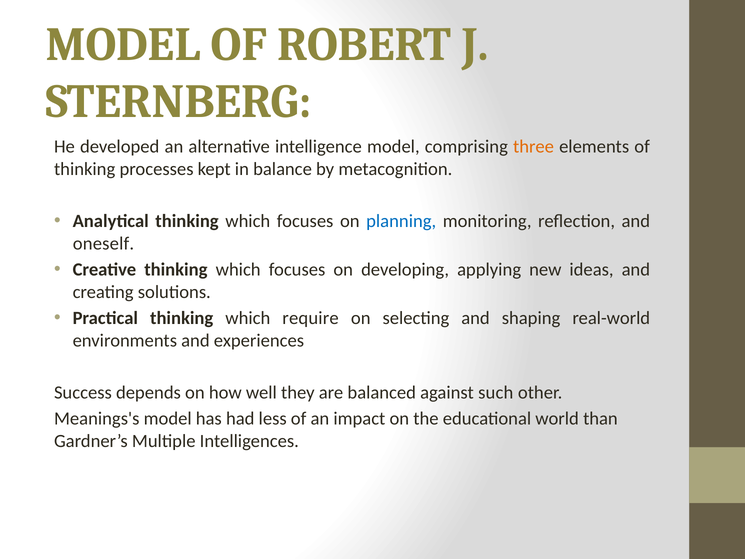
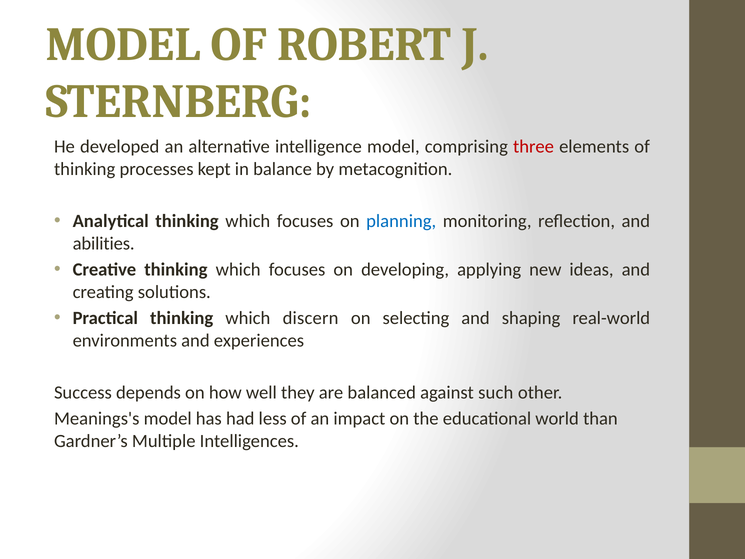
three colour: orange -> red
oneself: oneself -> abilities
require: require -> discern
